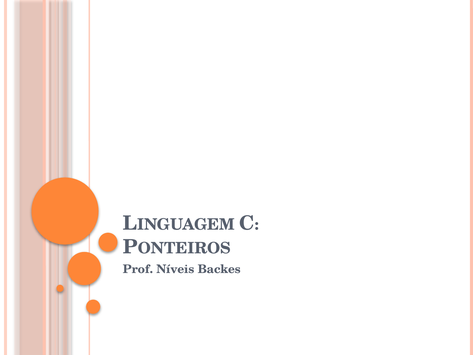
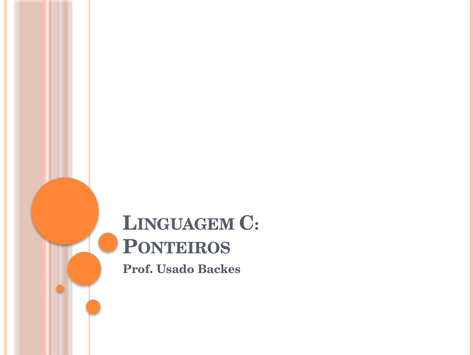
Níveis: Níveis -> Usado
